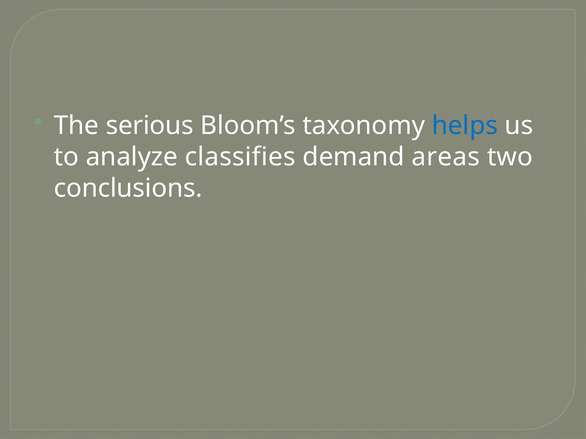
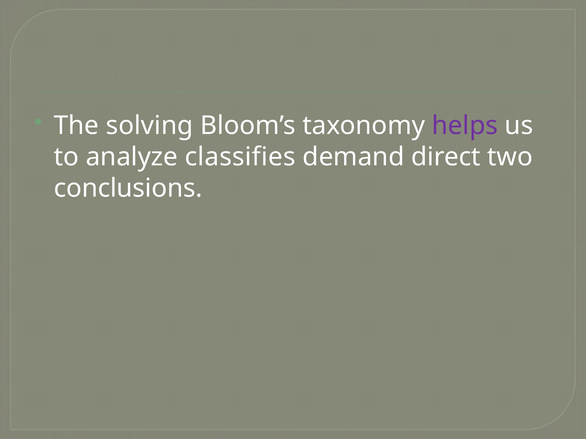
serious: serious -> solving
helps colour: blue -> purple
areas: areas -> direct
